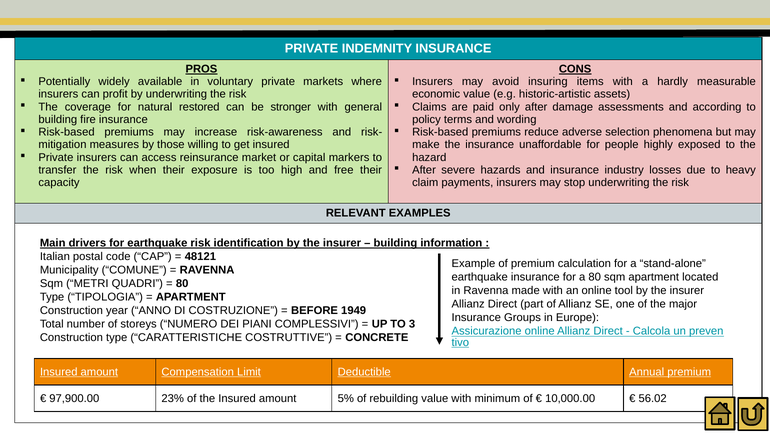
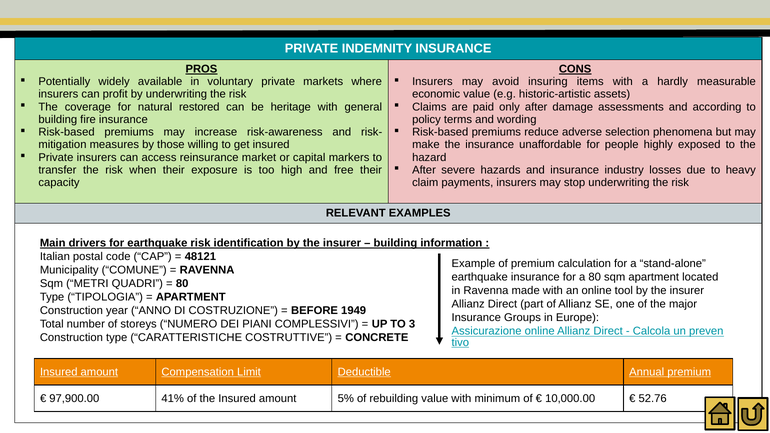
stronger: stronger -> heritage
23%: 23% -> 41%
56.02: 56.02 -> 52.76
